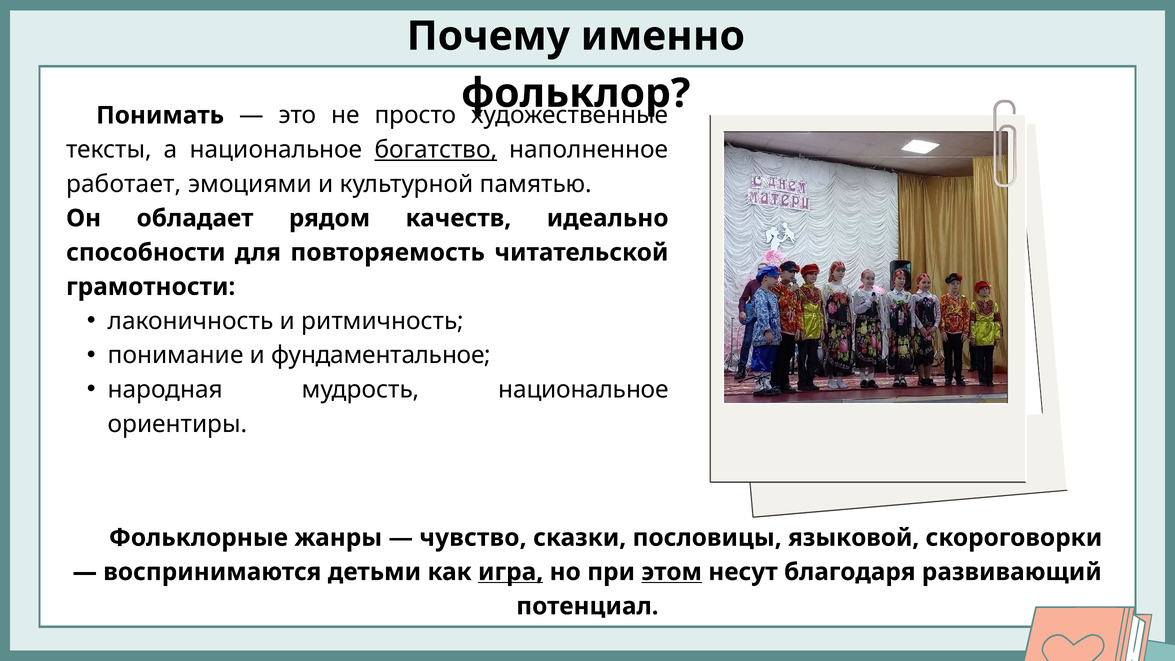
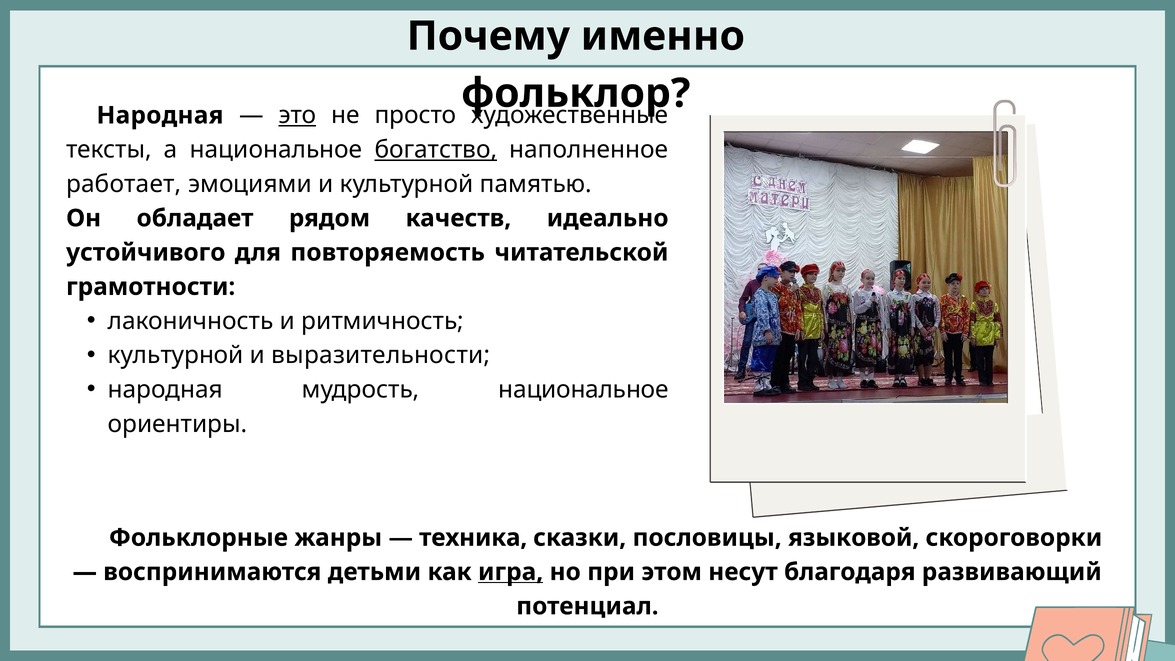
Понимать at (160, 115): Понимать -> Народная
это underline: none -> present
способности: способности -> устойчивого
понимание at (176, 355): понимание -> культурной
фундаментальное: фундаментальное -> выразительности
чувство: чувство -> техника
этом underline: present -> none
